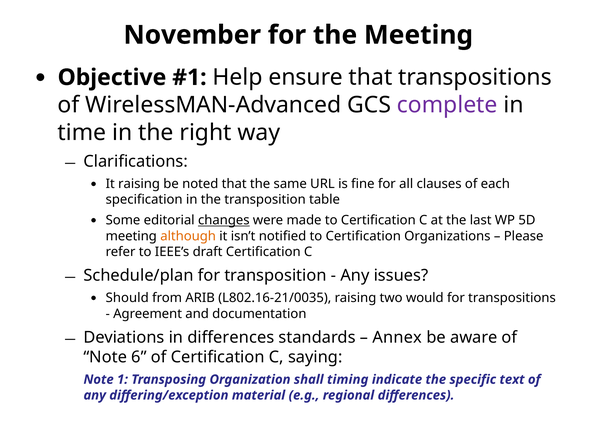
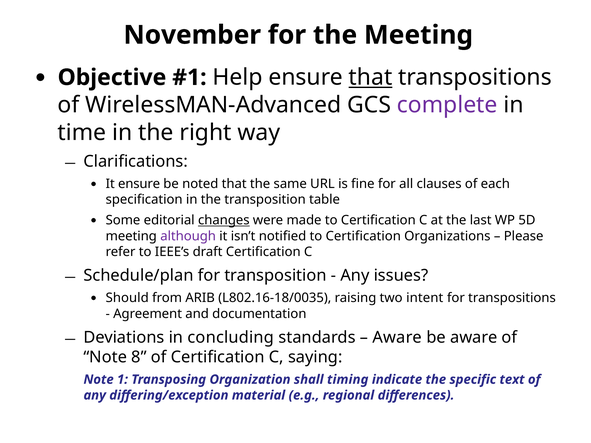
that at (370, 77) underline: none -> present
It raising: raising -> ensure
although colour: orange -> purple
L802.16-21/0035: L802.16-21/0035 -> L802.16-18/0035
would: would -> intent
in differences: differences -> concluding
Annex at (397, 338): Annex -> Aware
6: 6 -> 8
